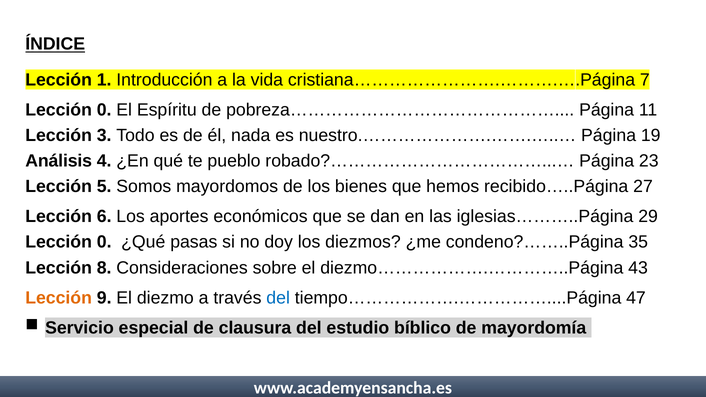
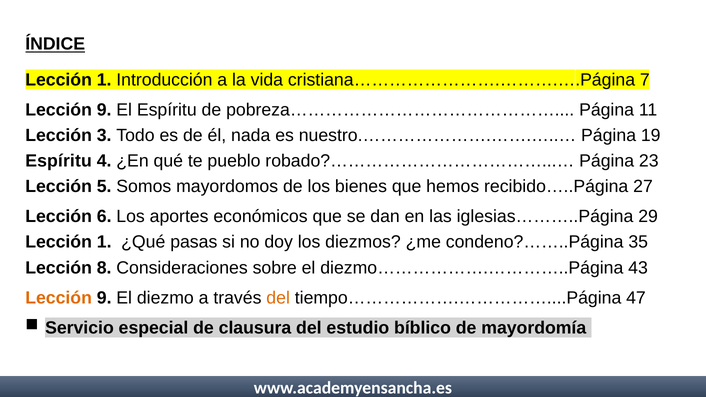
0 at (104, 110): 0 -> 9
Análisis at (59, 161): Análisis -> Espíritu
0 at (104, 242): 0 -> 1
del at (278, 298) colour: blue -> orange
